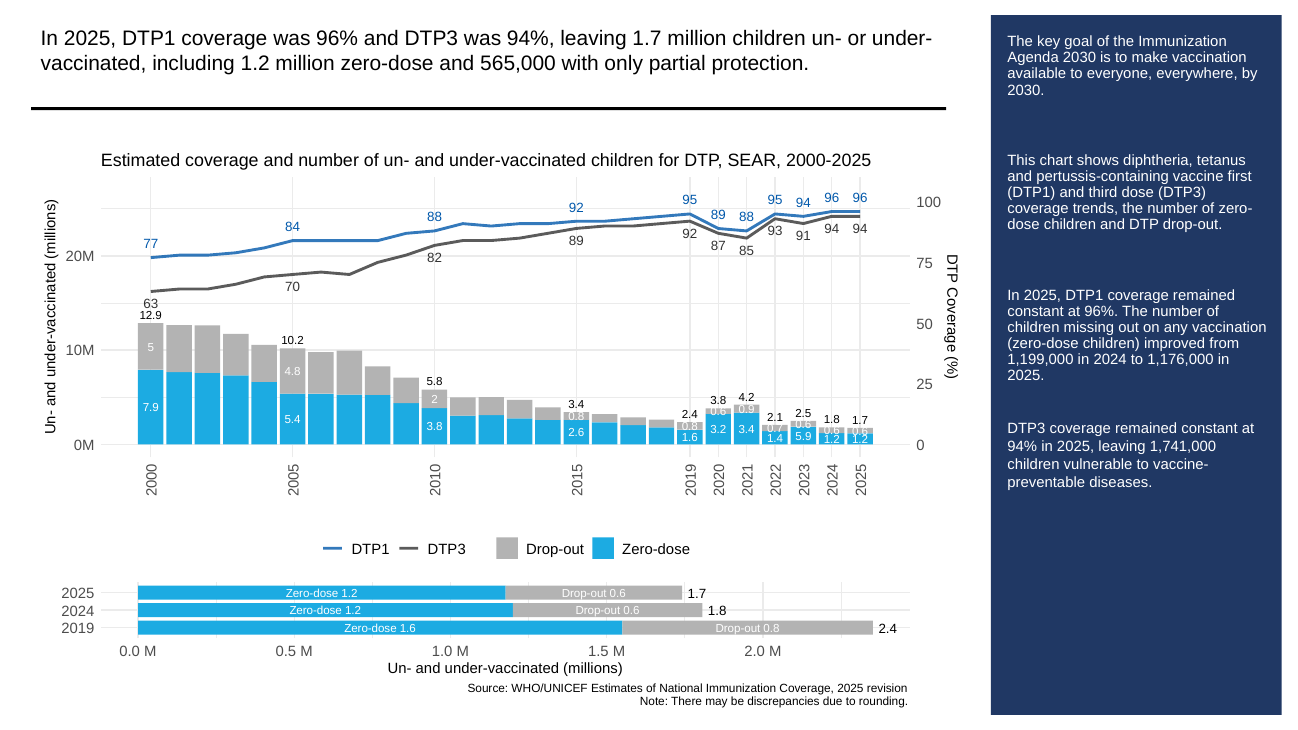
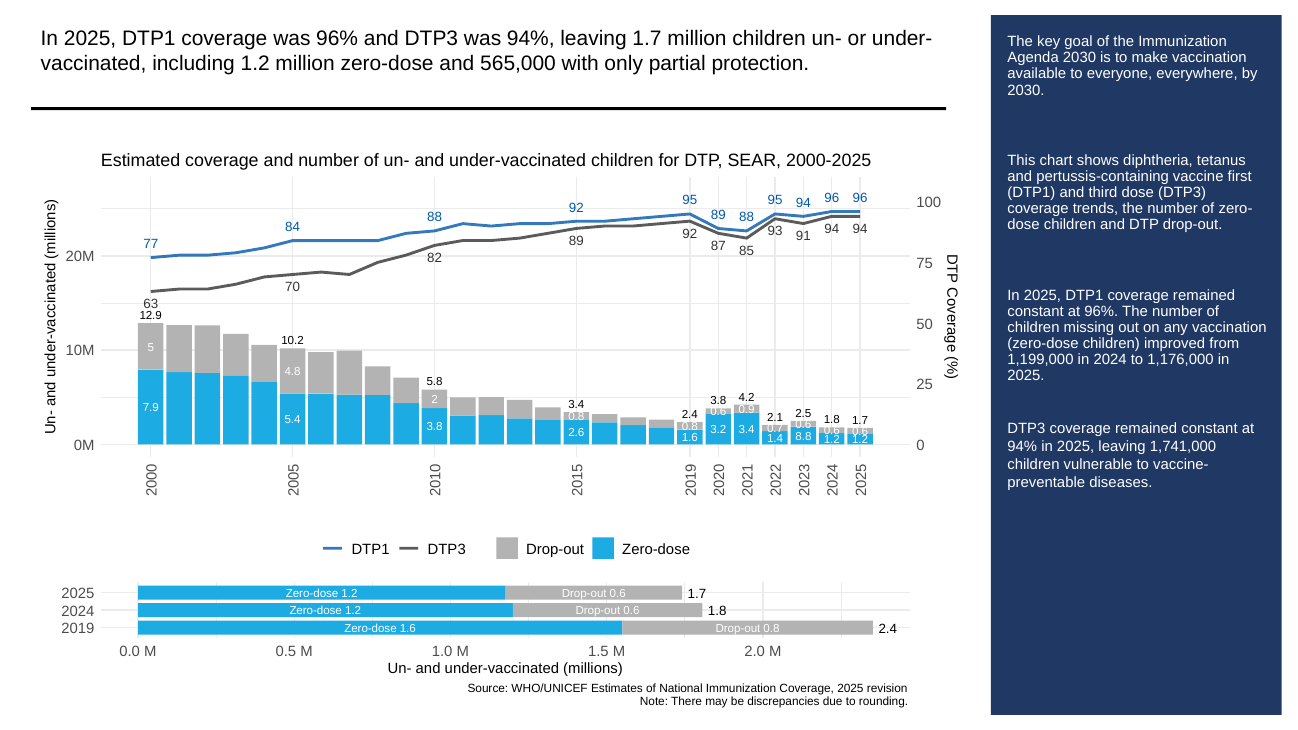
5.9: 5.9 -> 8.8
